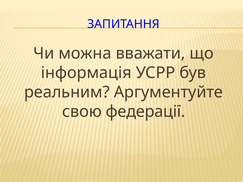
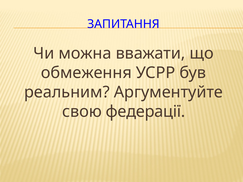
інформація: інформація -> обмеження
